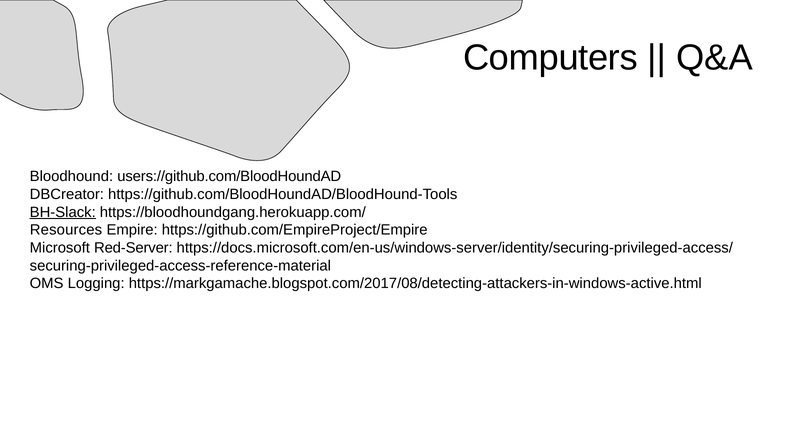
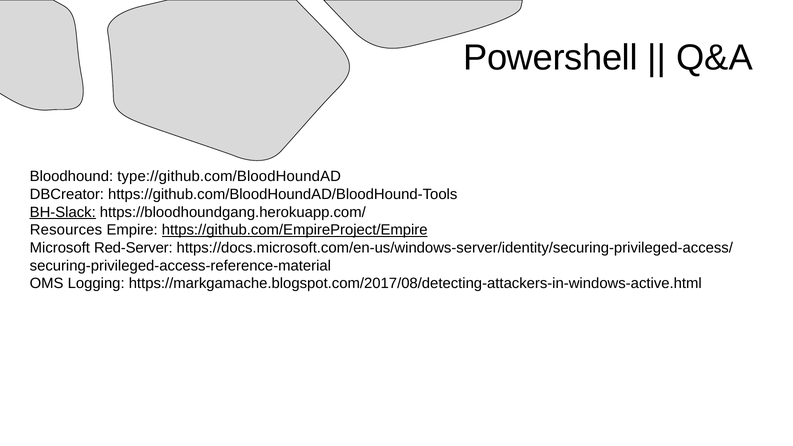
Computers: Computers -> Powershell
users://github.com/BloodHoundAD: users://github.com/BloodHoundAD -> type://github.com/BloodHoundAD
https://github.com/EmpireProject/Empire underline: none -> present
